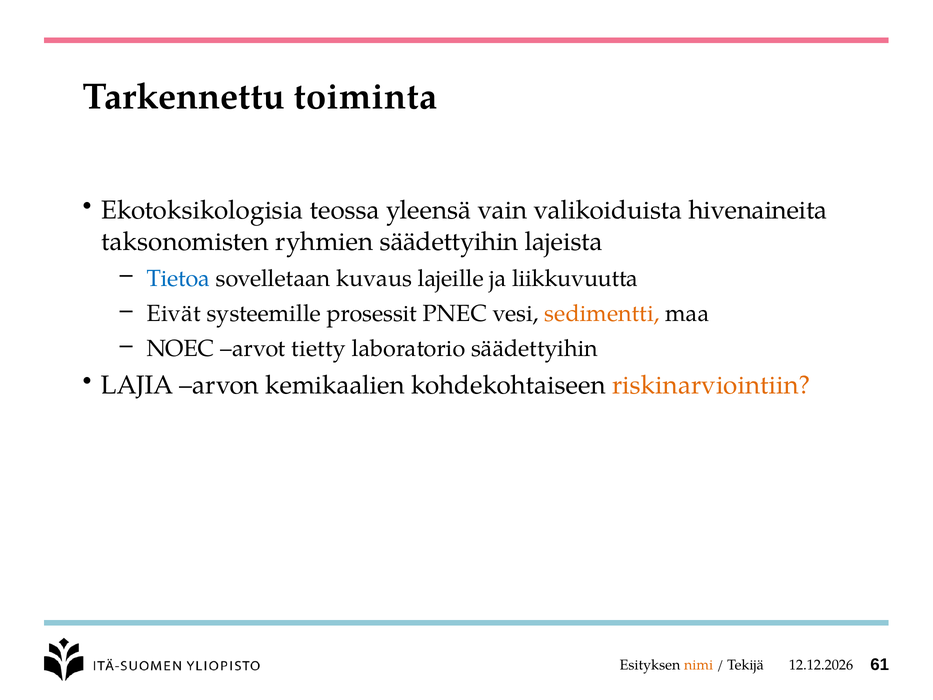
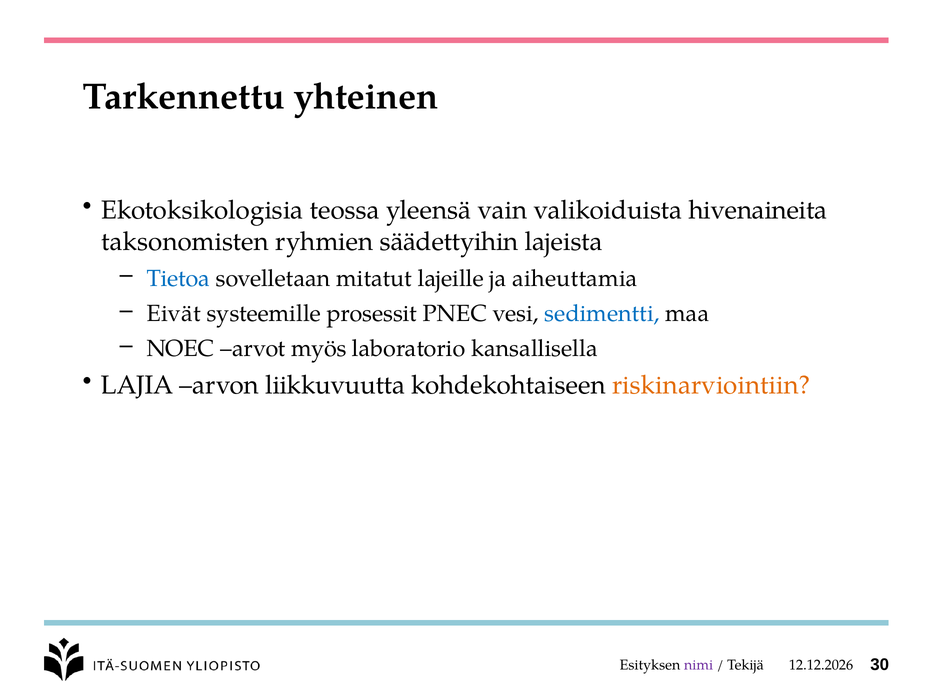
toiminta: toiminta -> yhteinen
kuvaus: kuvaus -> mitatut
liikkuvuutta: liikkuvuutta -> aiheuttamia
sedimentti colour: orange -> blue
tietty: tietty -> myös
laboratorio säädettyihin: säädettyihin -> kansallisella
kemikaalien: kemikaalien -> liikkuvuutta
nimi colour: orange -> purple
61: 61 -> 30
